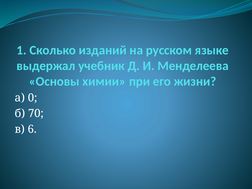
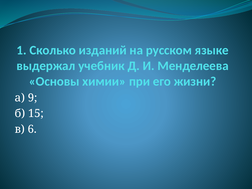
0: 0 -> 9
70: 70 -> 15
